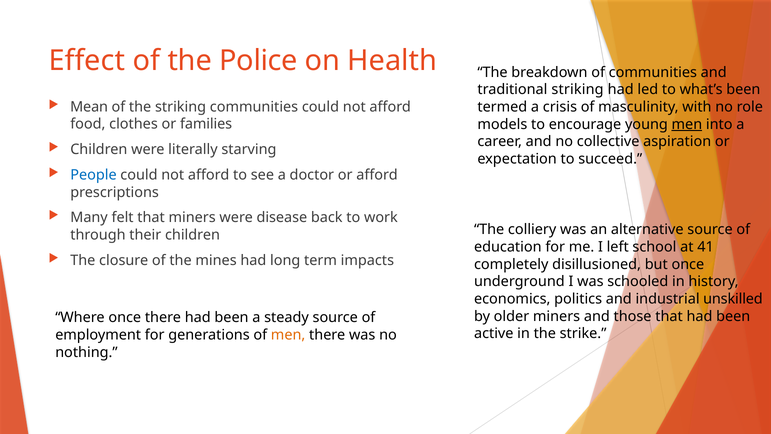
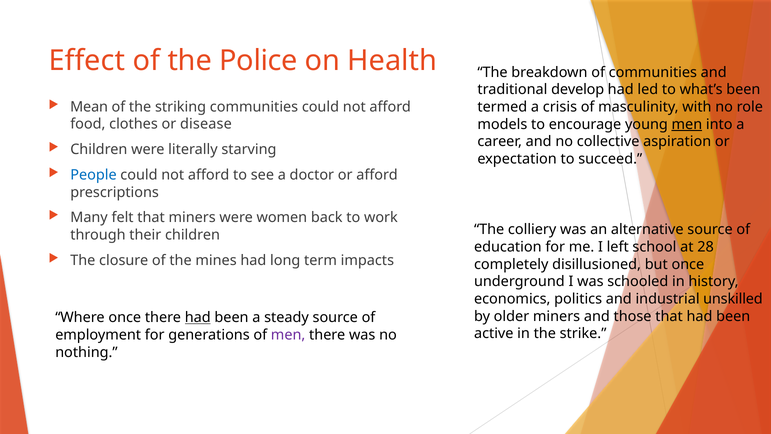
traditional striking: striking -> develop
families: families -> disease
disease: disease -> women
41: 41 -> 28
had at (198, 317) underline: none -> present
men at (288, 335) colour: orange -> purple
